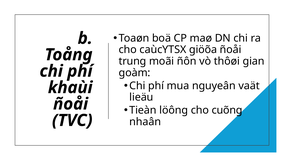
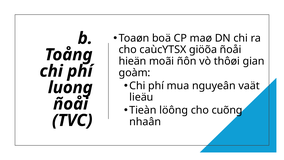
trung: trung -> hieän
khaùi: khaùi -> luong
